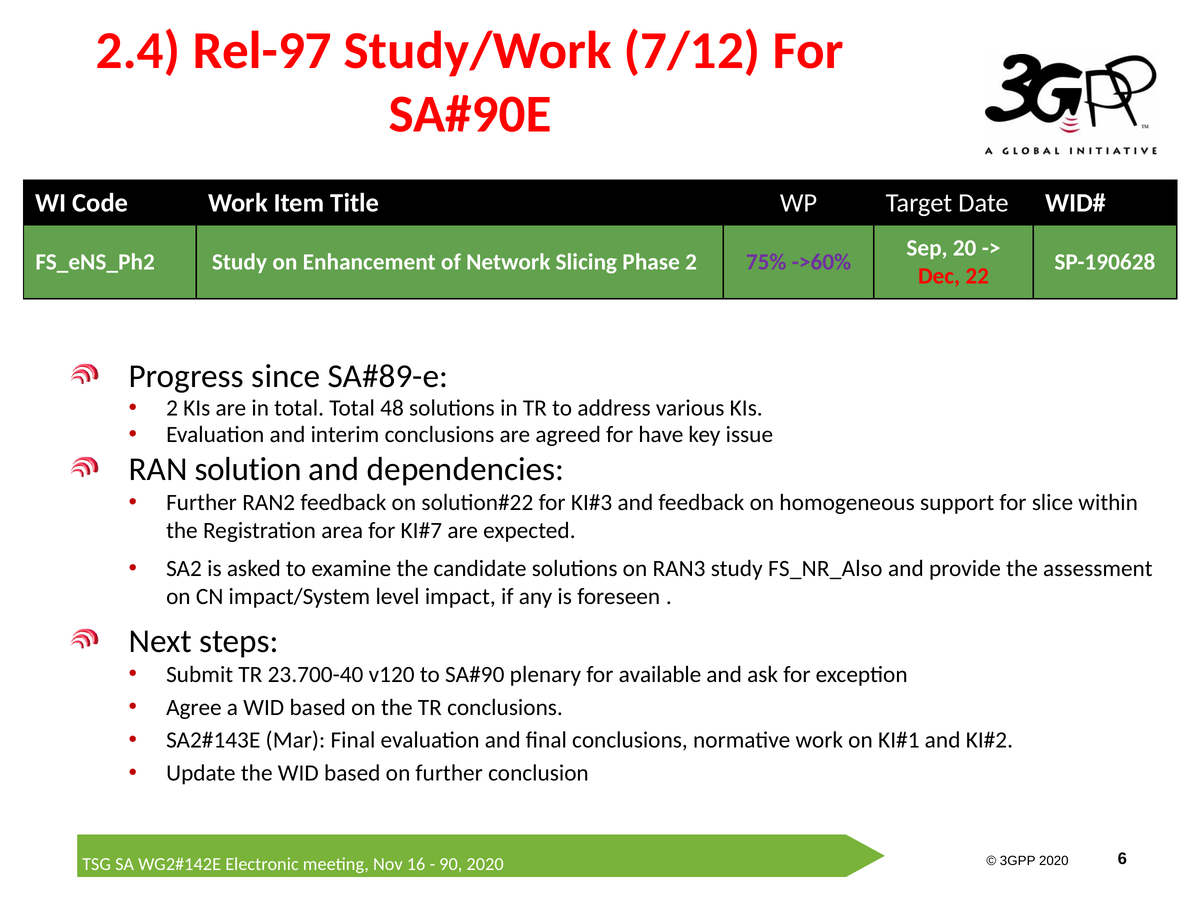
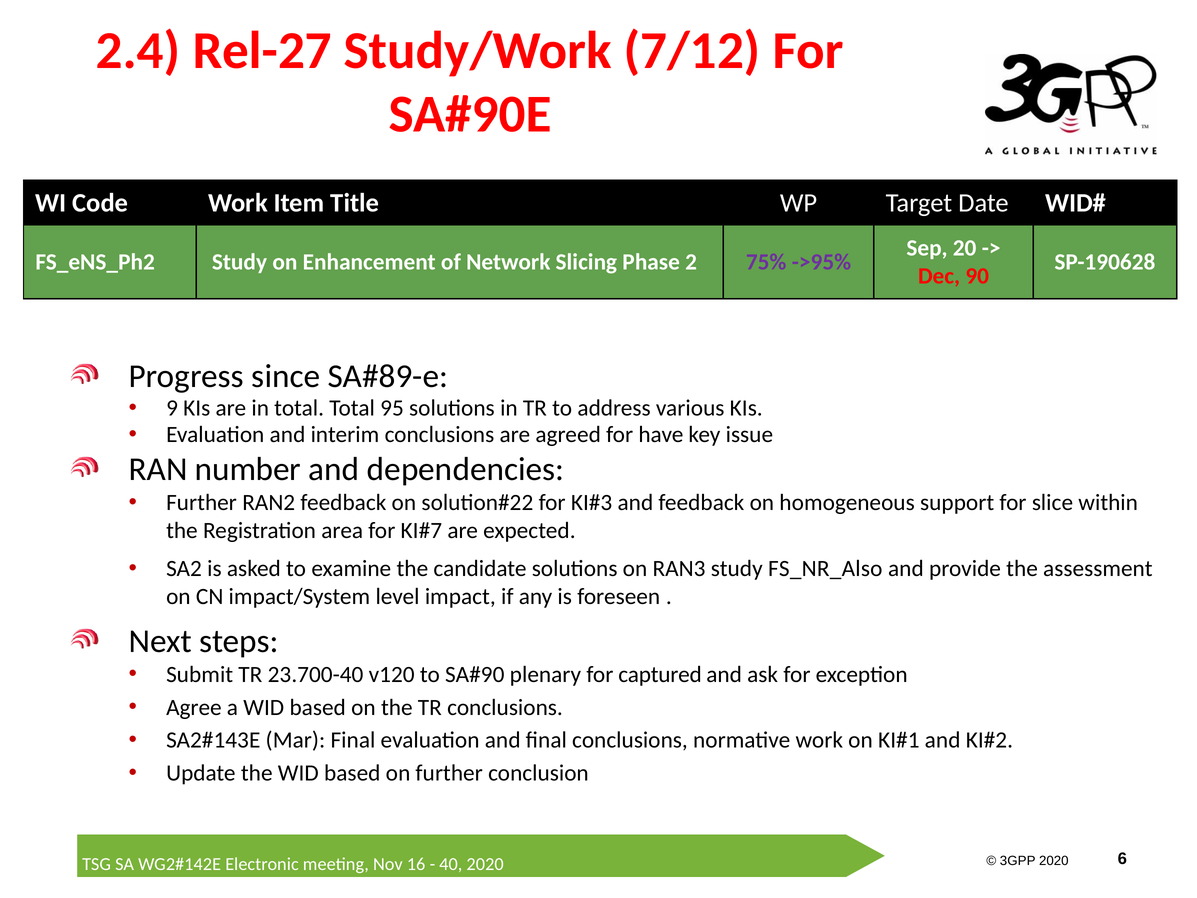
Rel-97: Rel-97 -> Rel-27
->60%: ->60% -> ->95%
22: 22 -> 90
2 at (172, 408): 2 -> 9
48: 48 -> 95
solution: solution -> number
available: available -> captured
90: 90 -> 40
